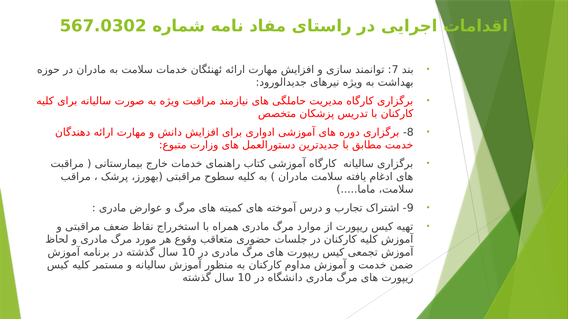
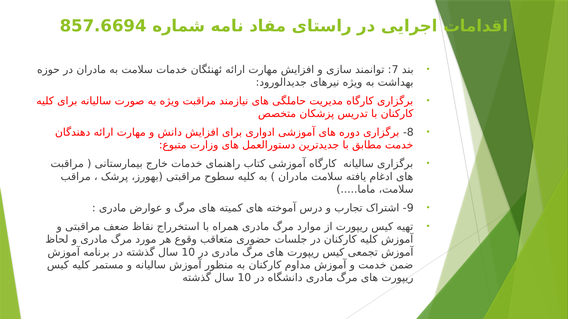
567.0302: 567.0302 -> 857.6694
